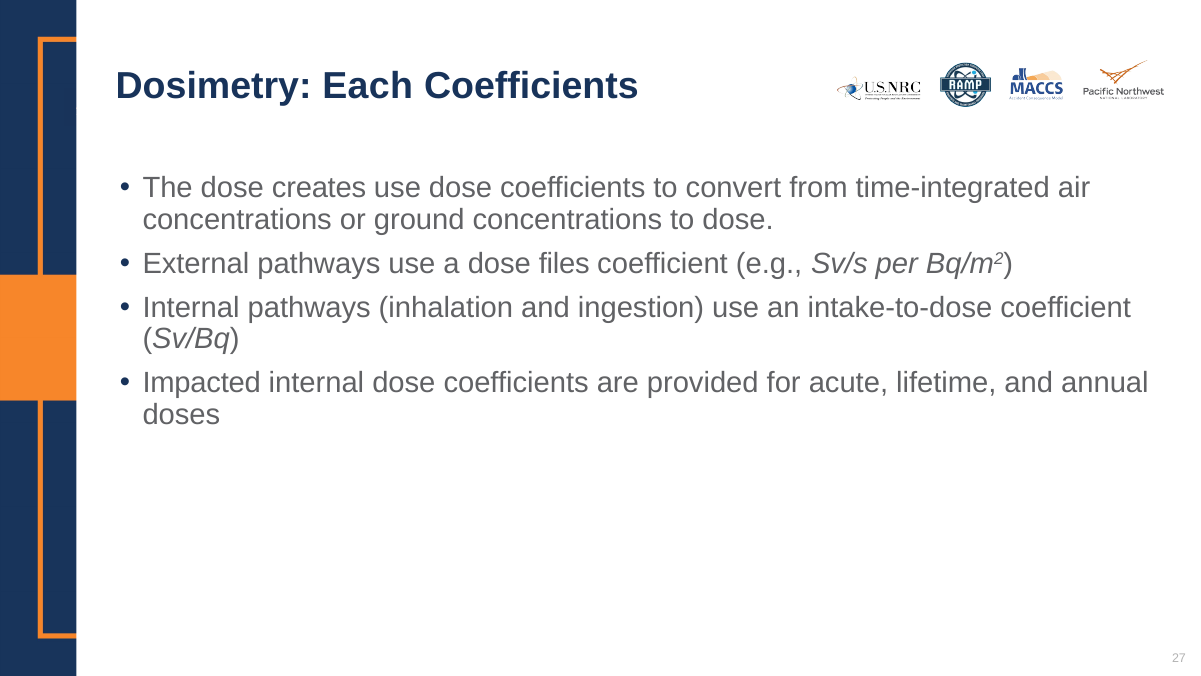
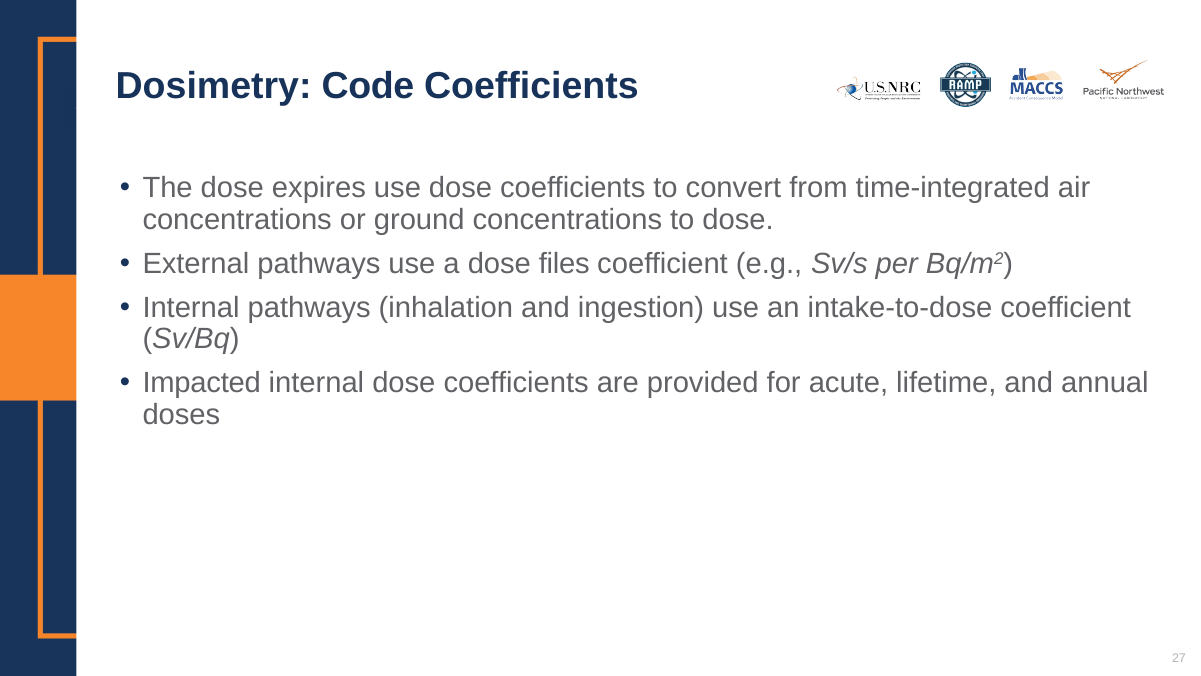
Each: Each -> Code
creates: creates -> expires
